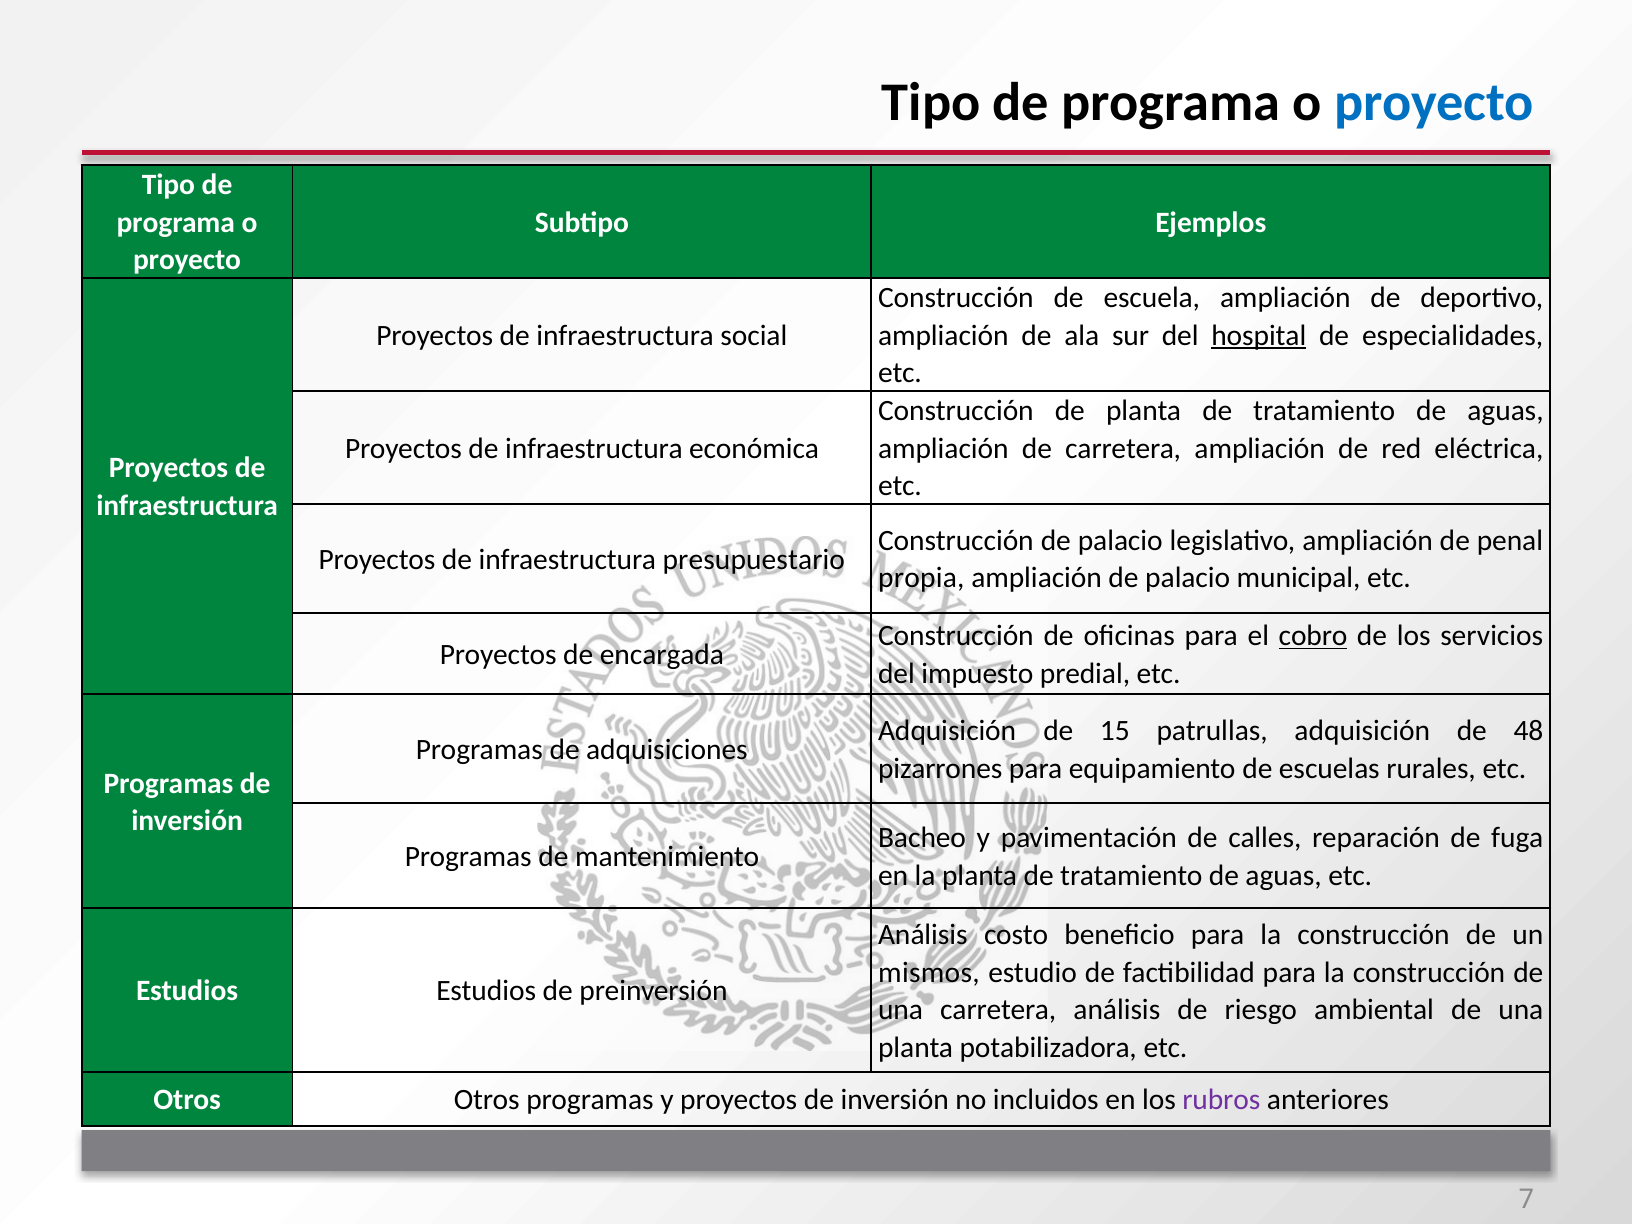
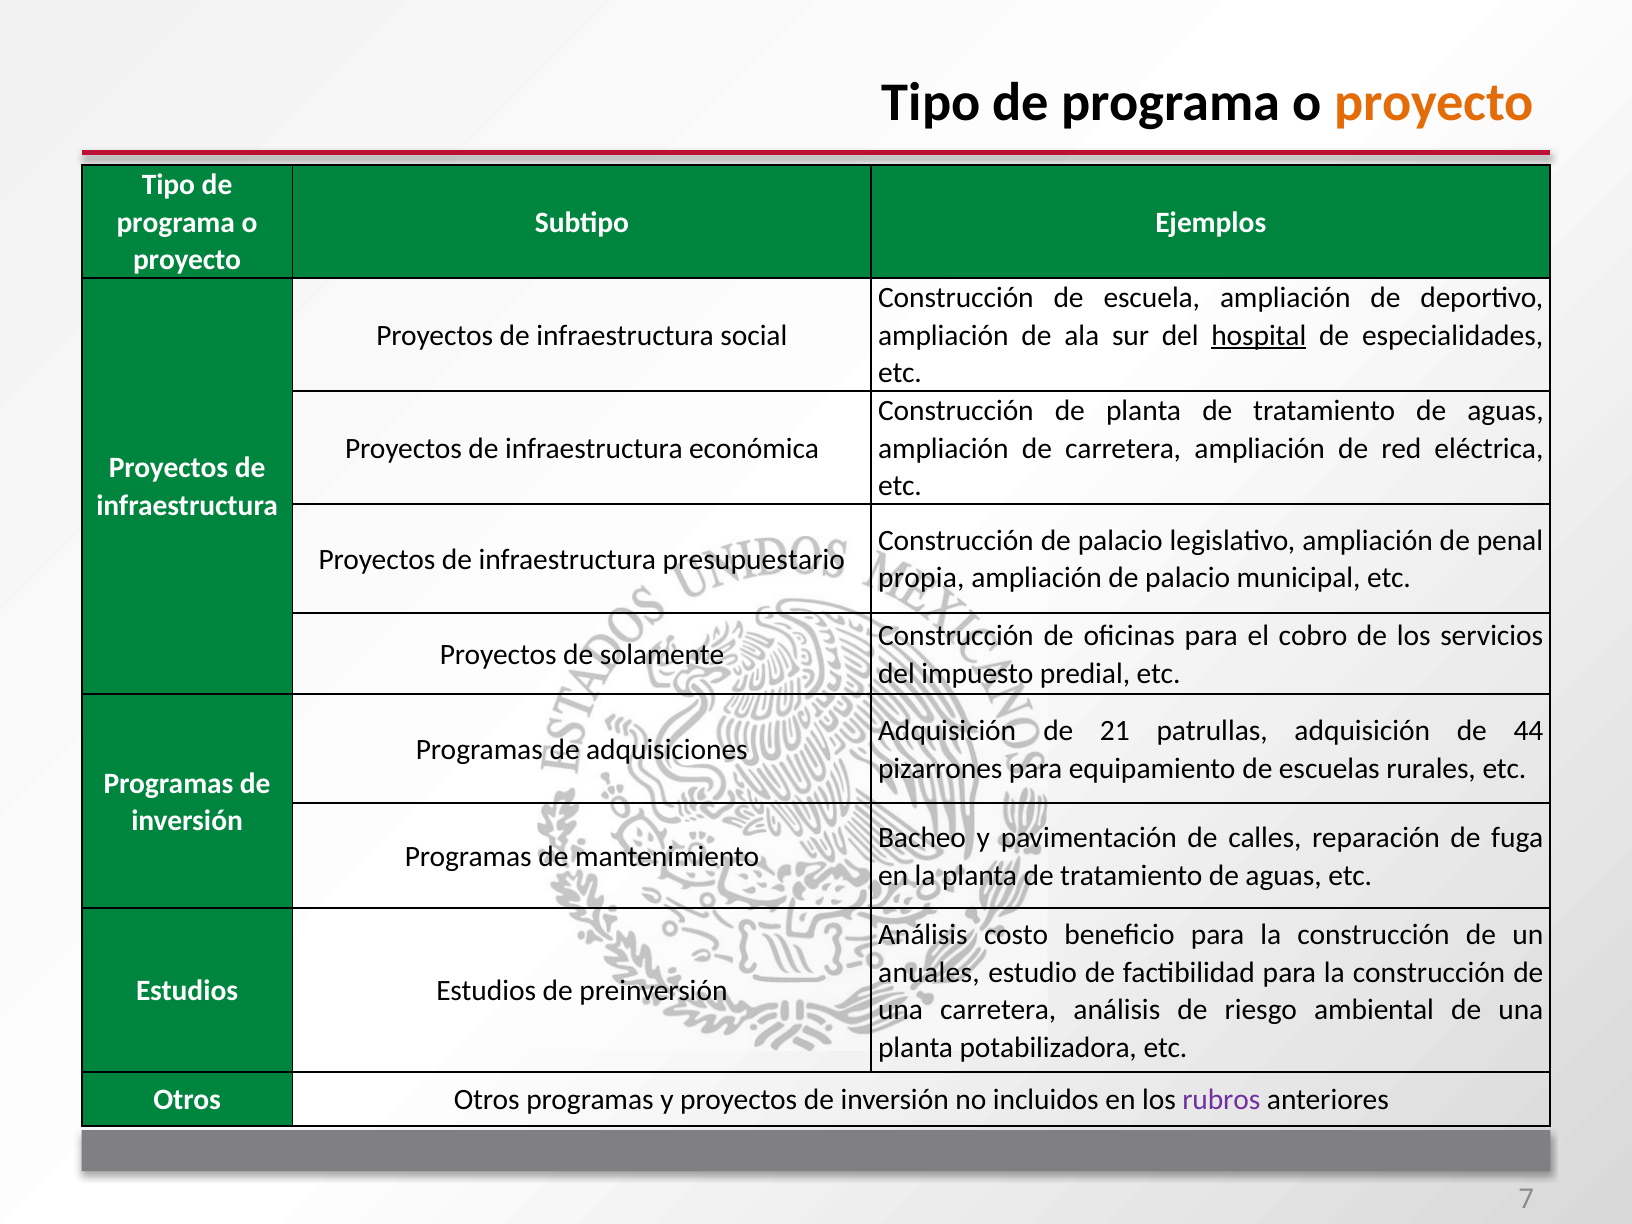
proyecto at (1434, 102) colour: blue -> orange
cobro underline: present -> none
encargada: encargada -> solamente
15: 15 -> 21
48: 48 -> 44
mismos: mismos -> anuales
